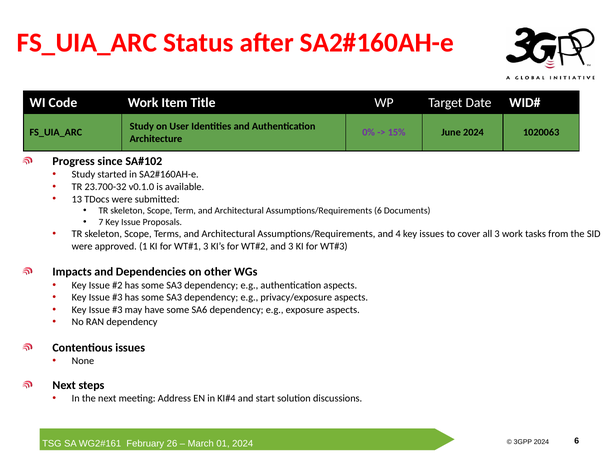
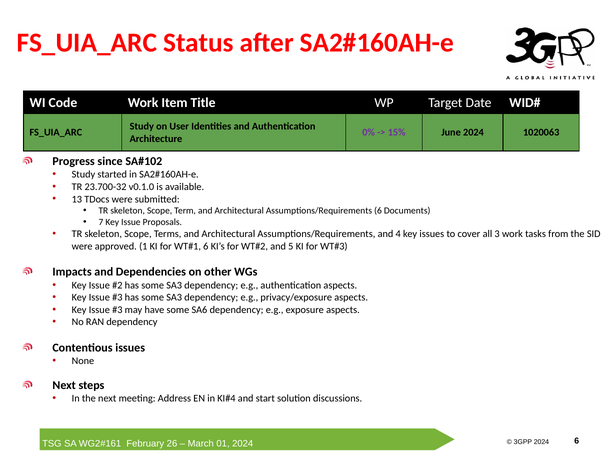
3 at (206, 246): 3 -> 6
and 3: 3 -> 5
